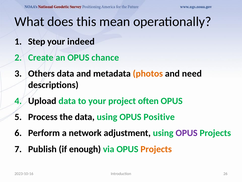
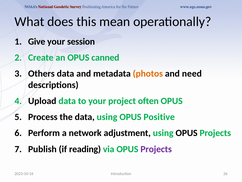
Step: Step -> Give
indeed: indeed -> session
chance: chance -> canned
OPUS at (187, 133) colour: purple -> black
enough: enough -> reading
Projects at (156, 149) colour: orange -> purple
